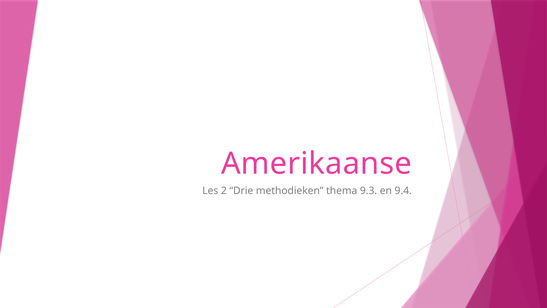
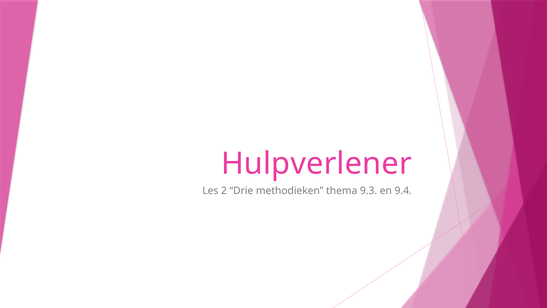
Amerikaanse: Amerikaanse -> Hulpverlener
